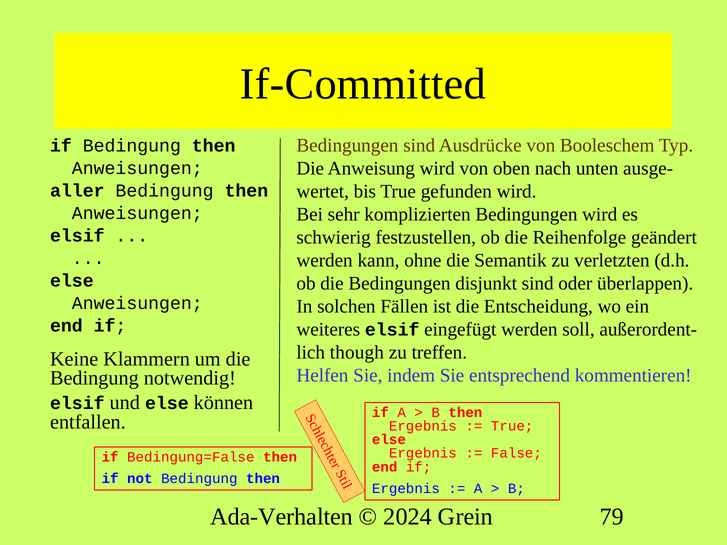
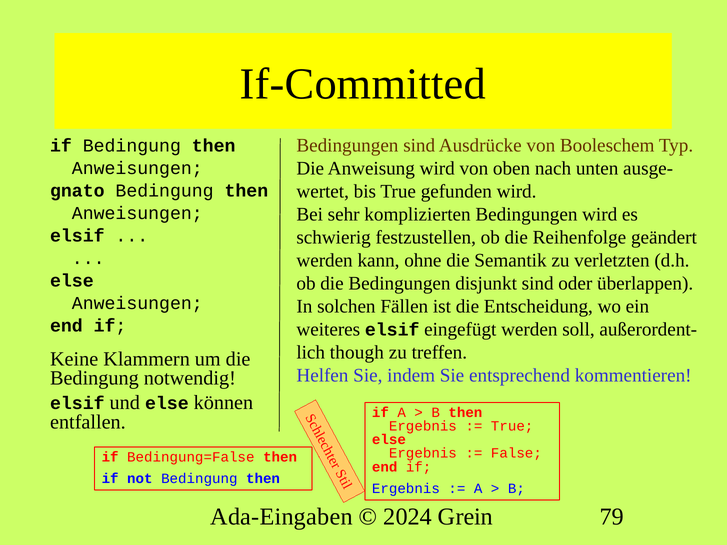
aller: aller -> gnato
Ada-Verhalten: Ada-Verhalten -> Ada-Eingaben
